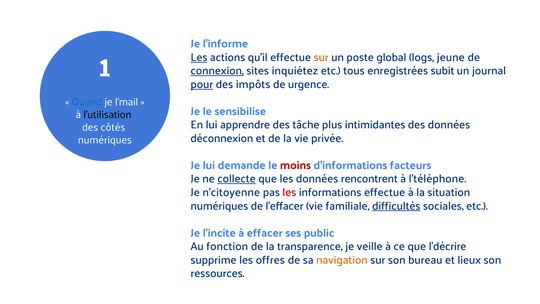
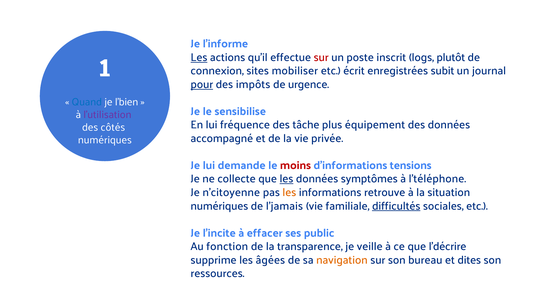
sur at (321, 57) colour: orange -> red
global: global -> inscrit
jeune: jeune -> plutôt
connexion underline: present -> none
inquiétez: inquiétez -> mobiliser
tous: tous -> écrit
l’mail: l’mail -> l’bien
l’utilisation colour: black -> purple
apprendre: apprendre -> fréquence
intimidantes: intimidantes -> équipement
déconnexion: déconnexion -> accompagné
facteurs: facteurs -> tensions
collecte underline: present -> none
les at (286, 179) underline: none -> present
rencontrent: rencontrent -> symptômes
les at (289, 192) colour: red -> orange
informations effectue: effectue -> retrouve
l’effacer: l’effacer -> l’jamais
offres: offres -> âgées
lieux: lieux -> dites
